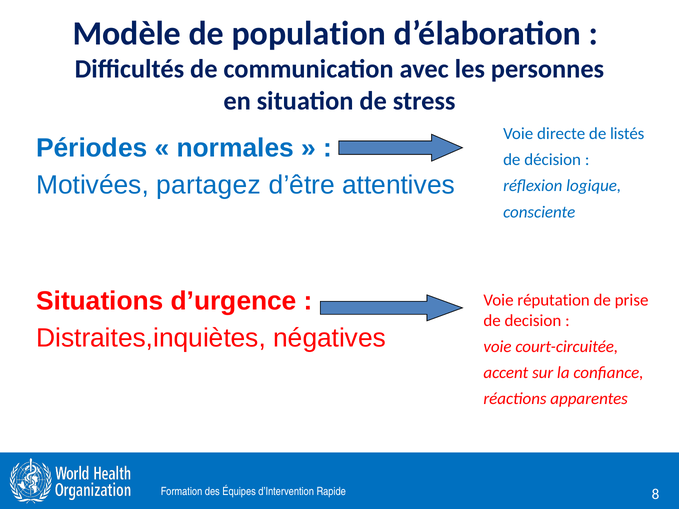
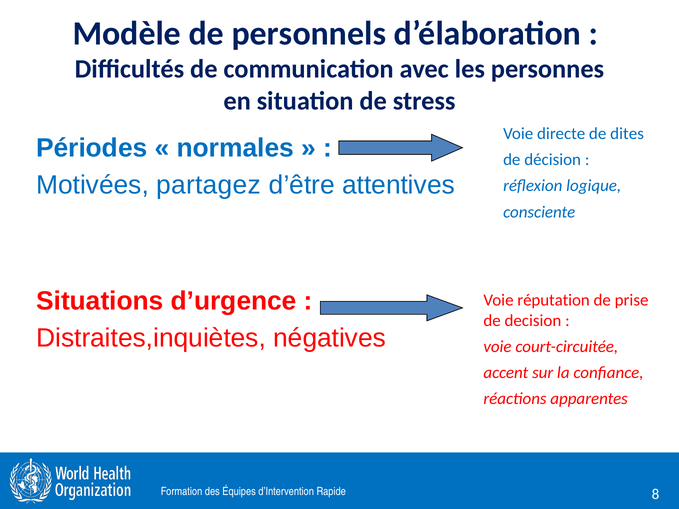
population: population -> personnels
listés: listés -> dites
